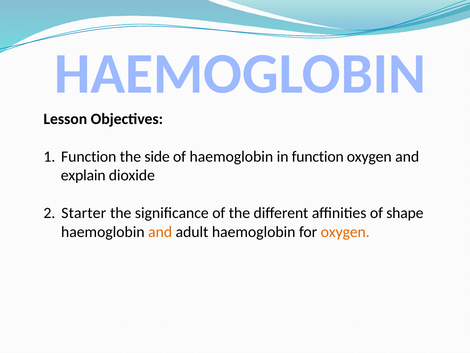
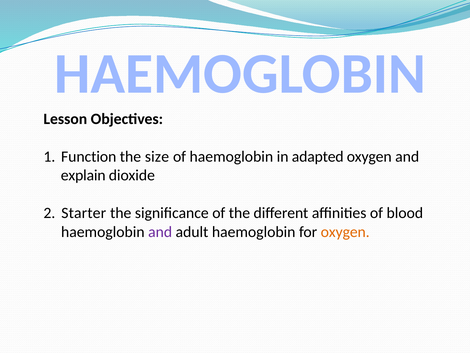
side: side -> size
in function: function -> adapted
shape: shape -> blood
and at (160, 232) colour: orange -> purple
